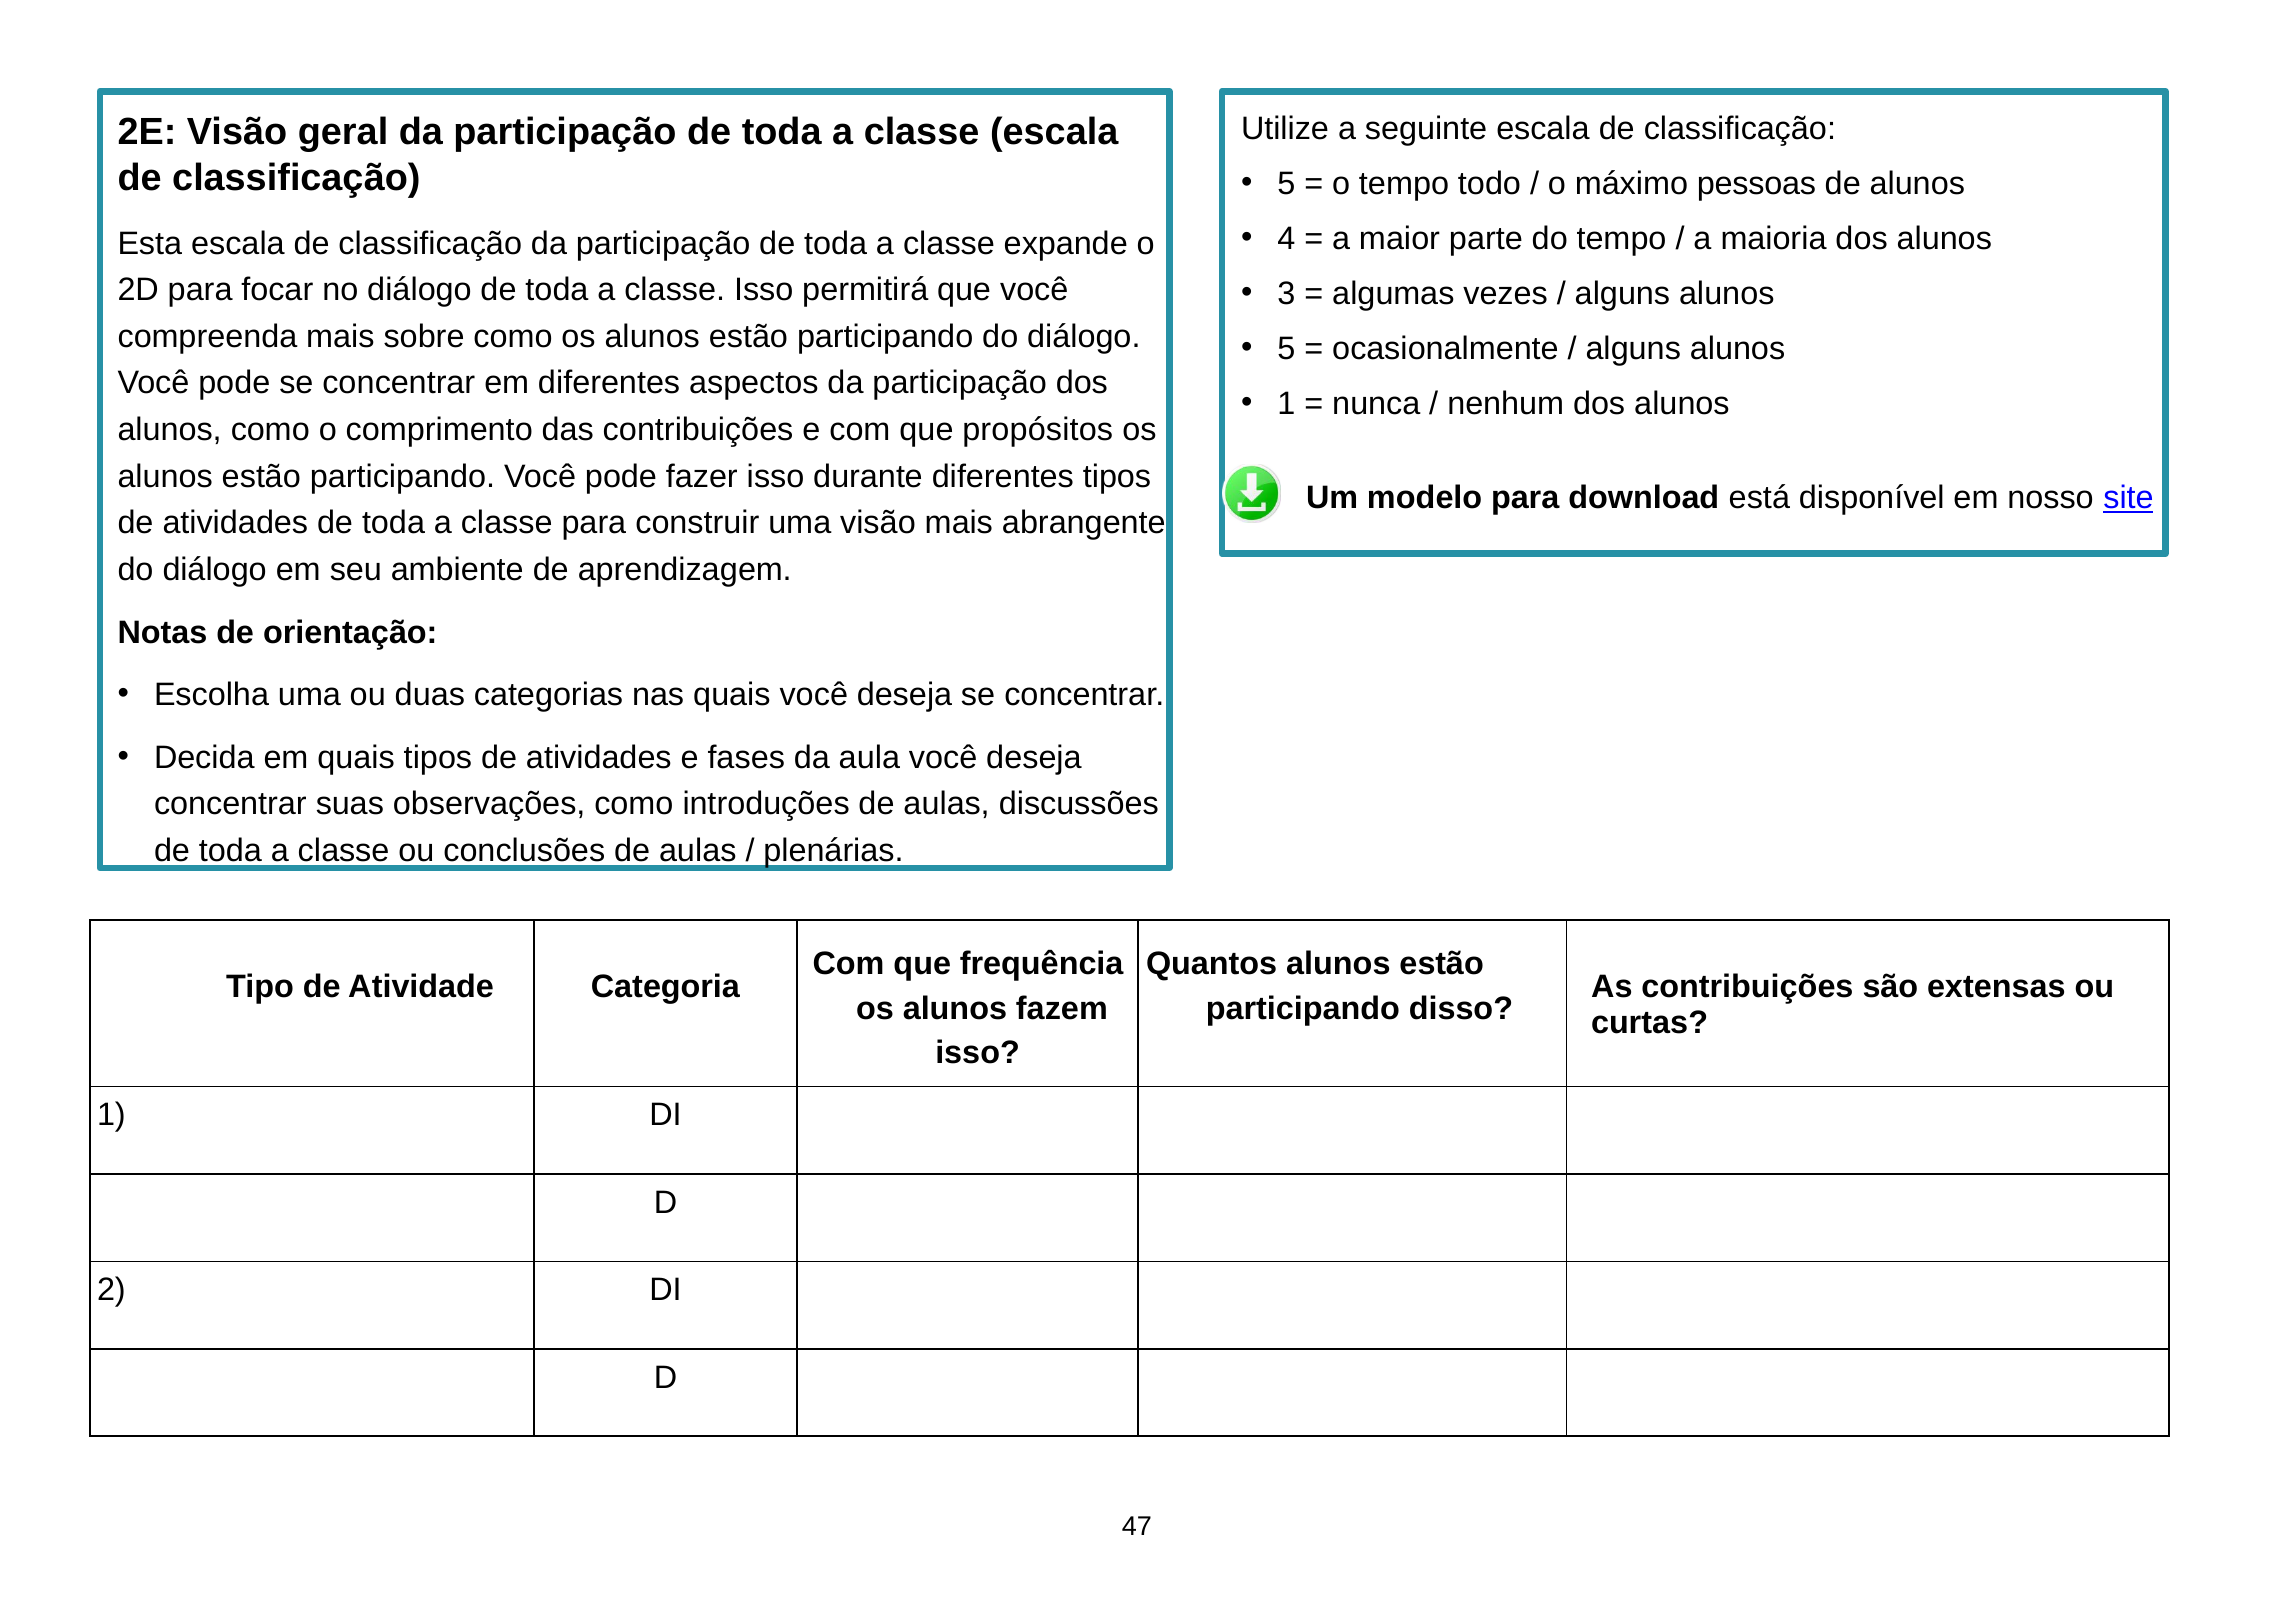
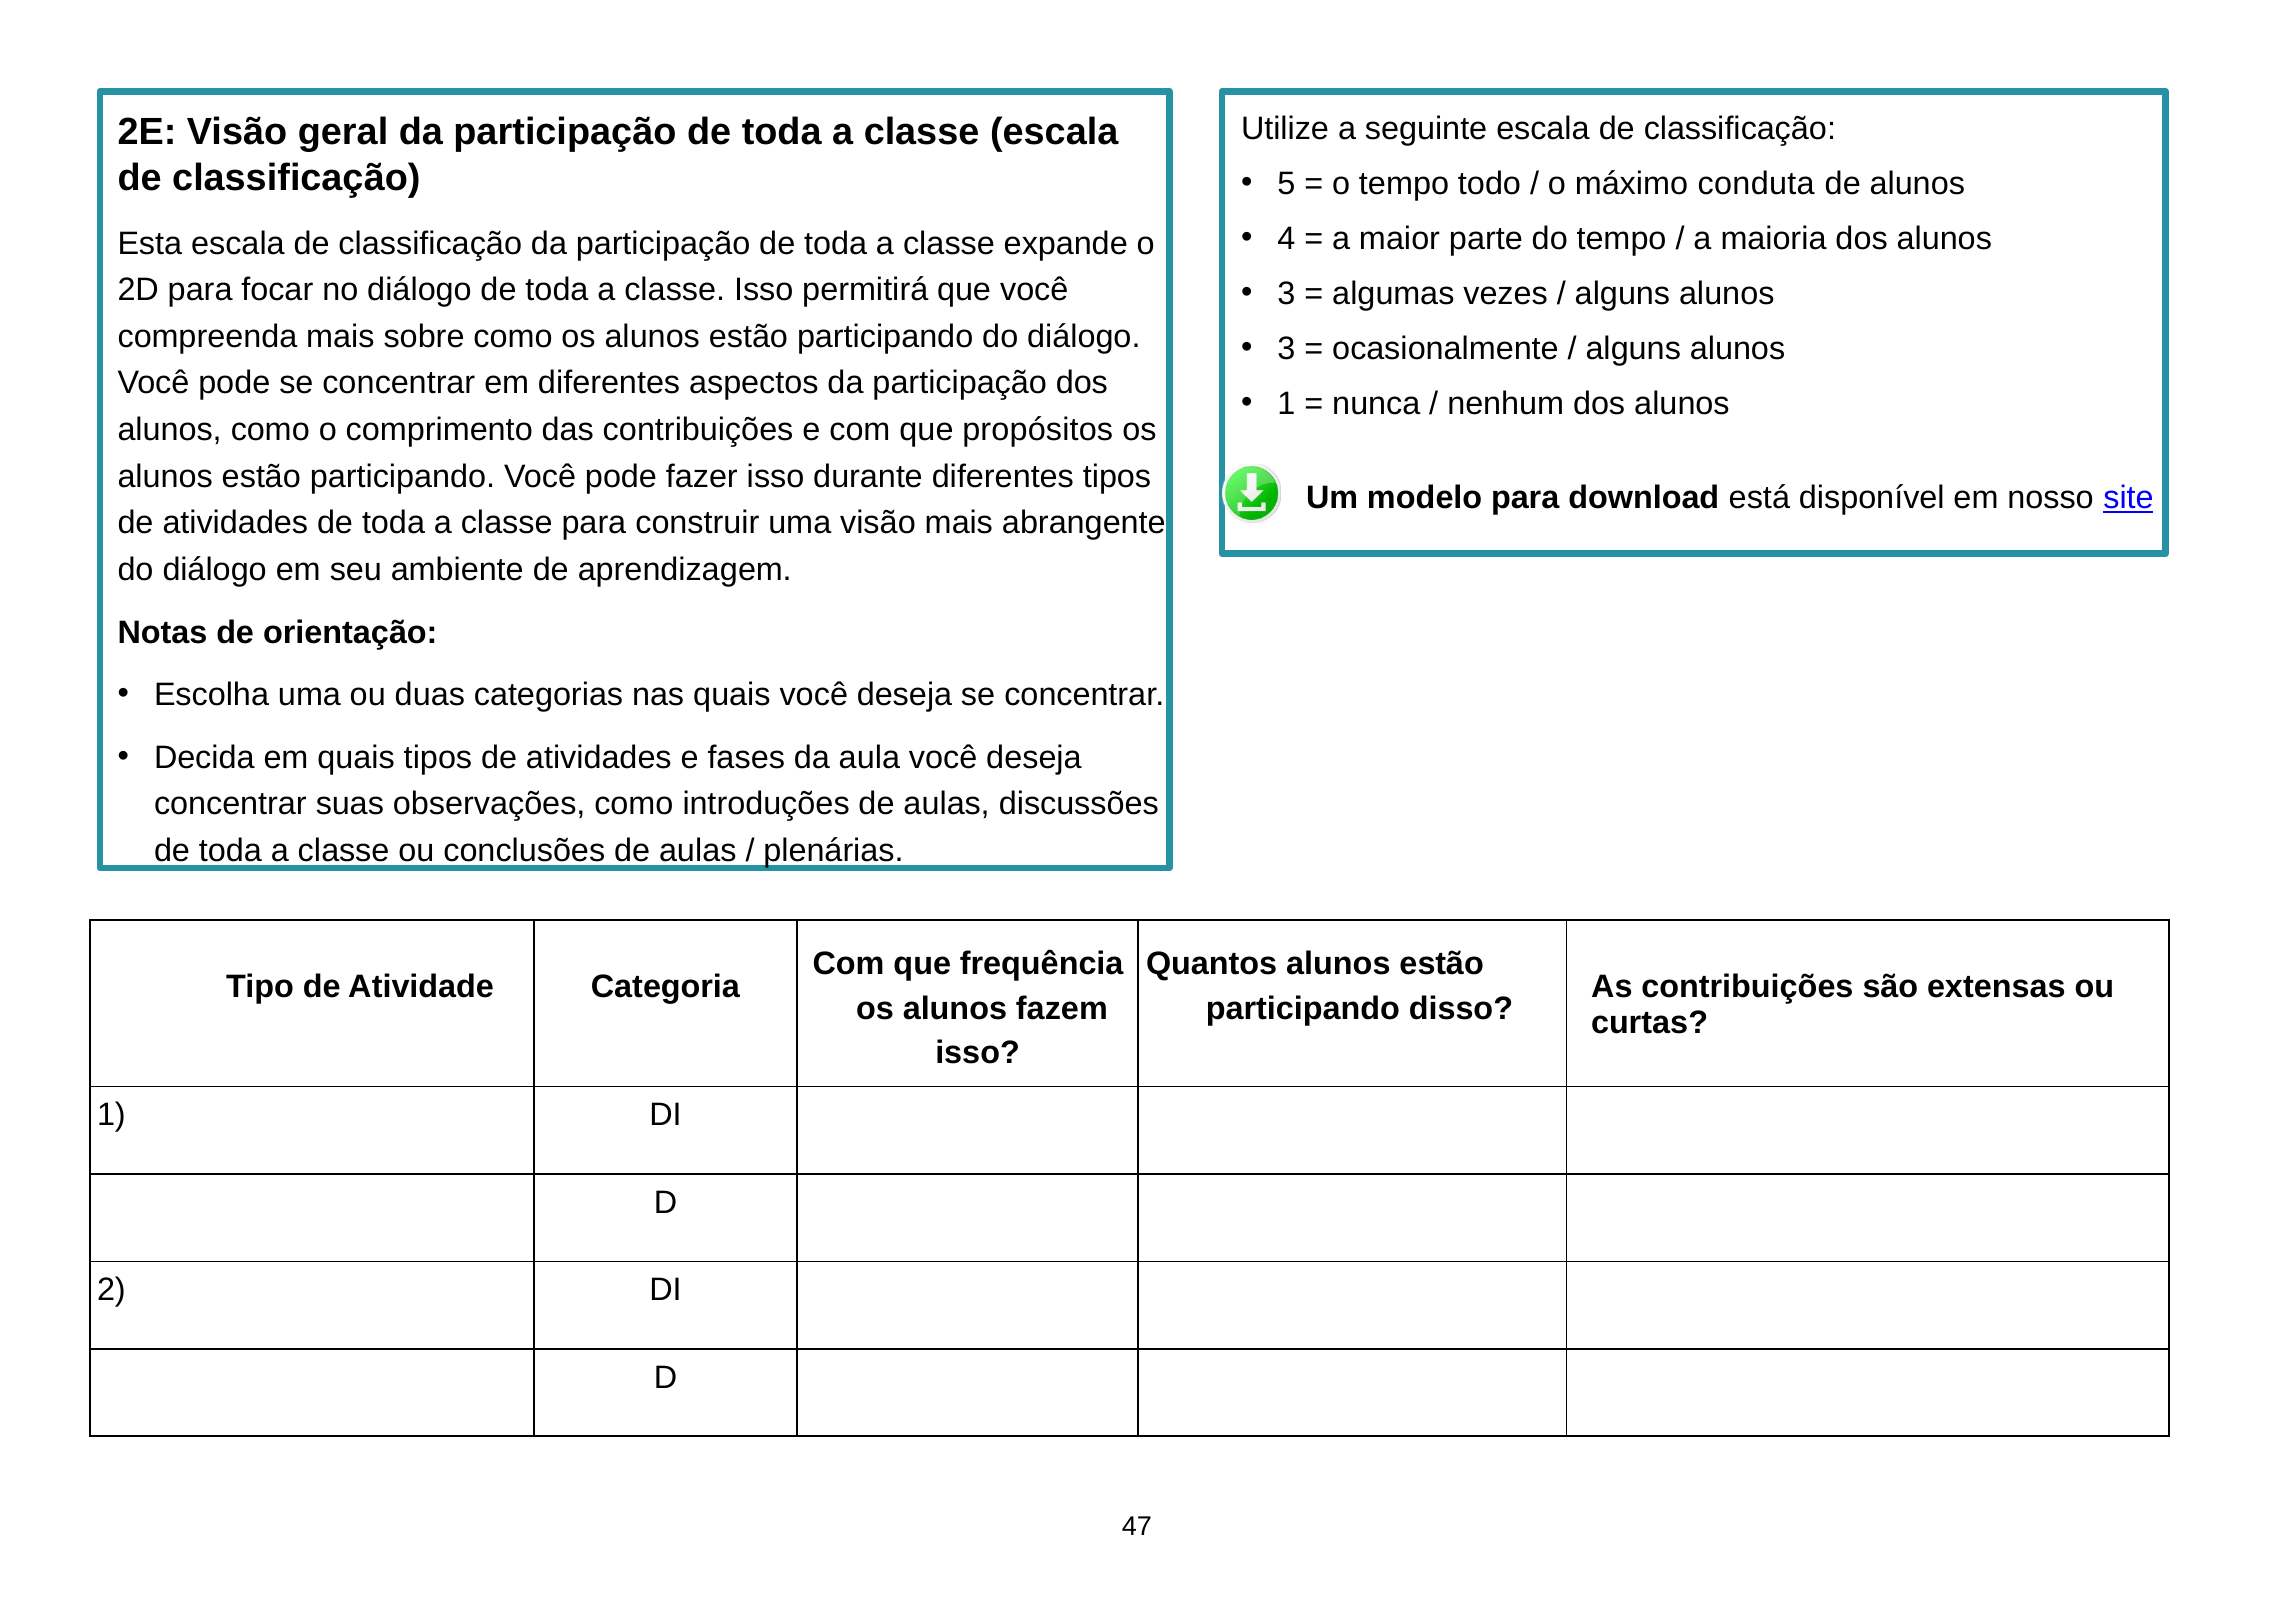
pessoas: pessoas -> conduta
5 at (1286, 349): 5 -> 3
